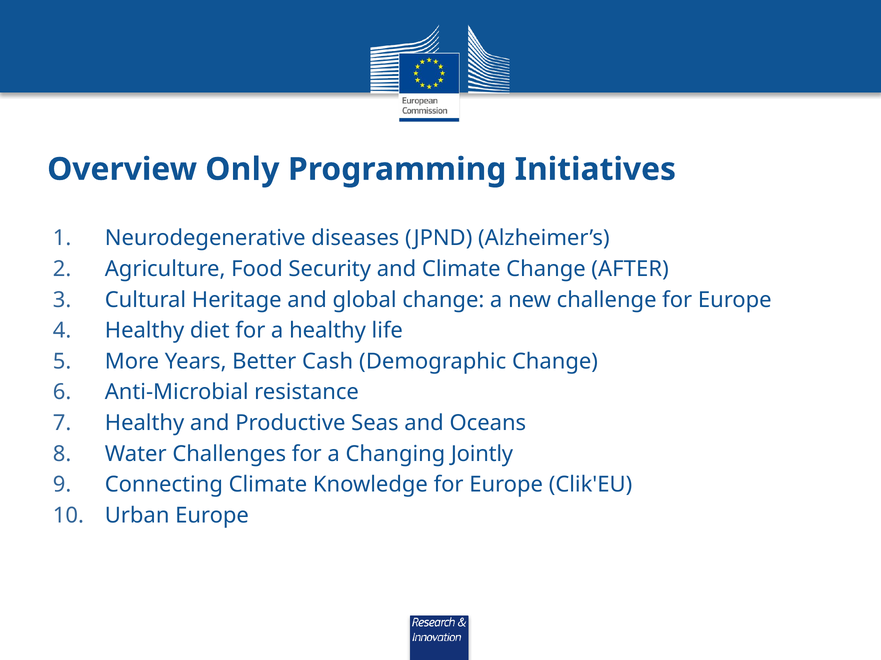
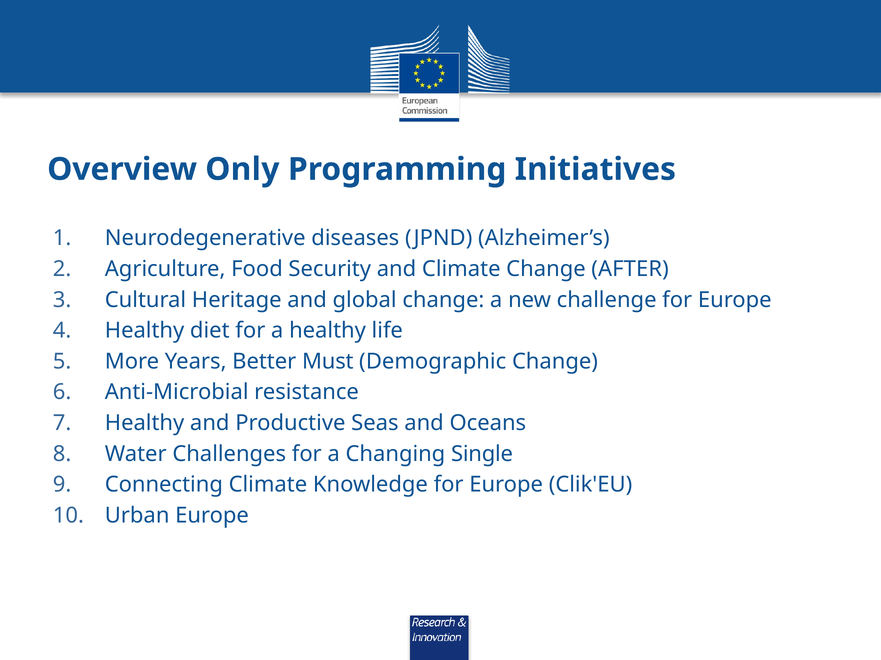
Cash: Cash -> Must
Jointly: Jointly -> Single
